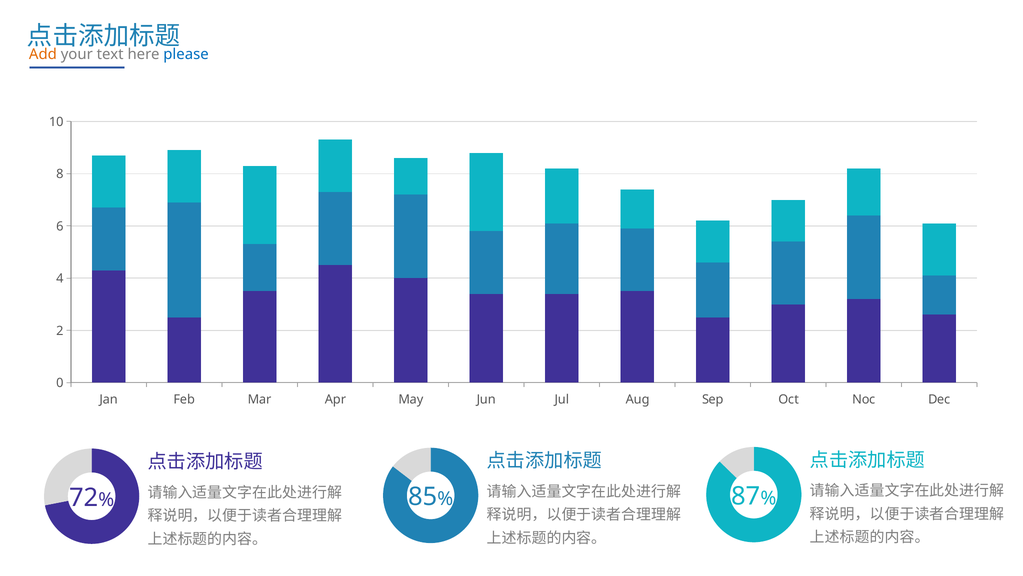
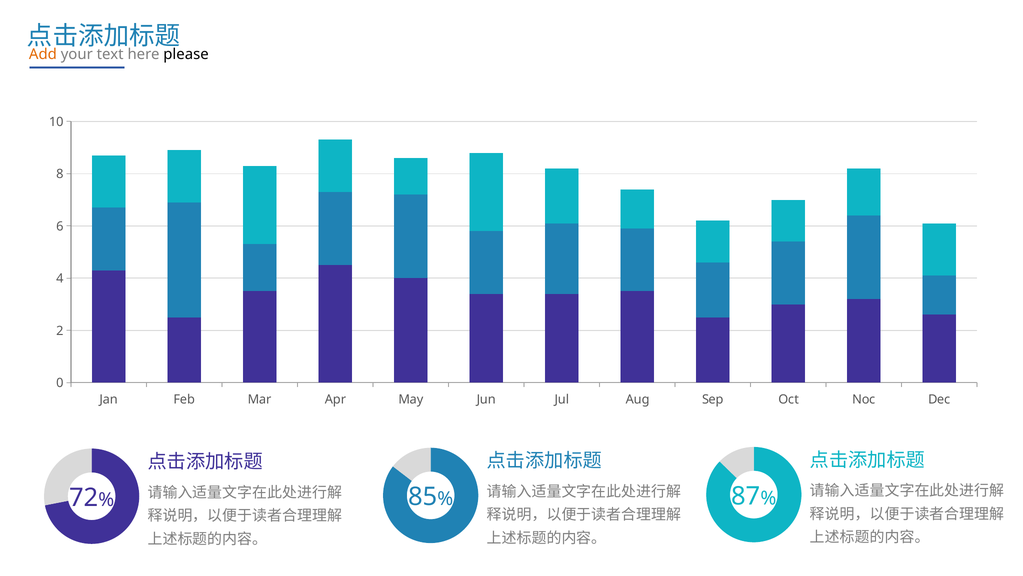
please colour: blue -> black
